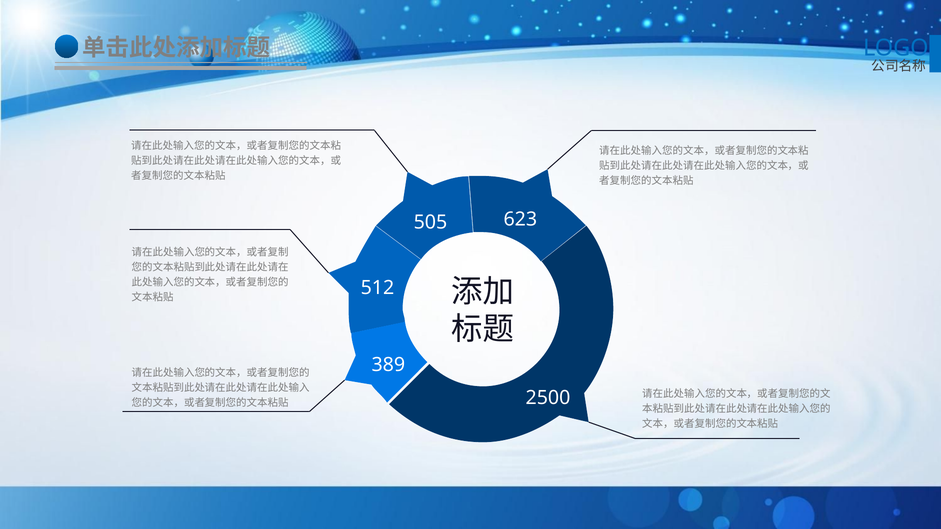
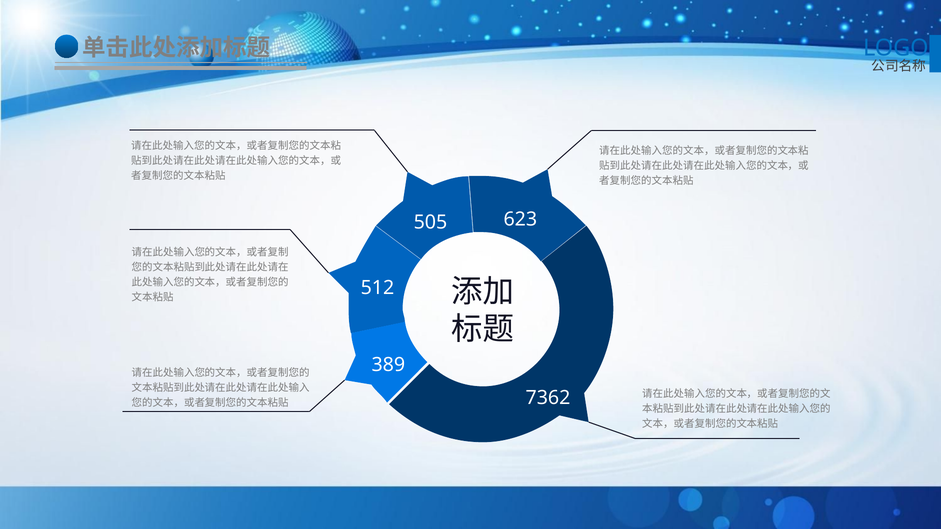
2500: 2500 -> 7362
